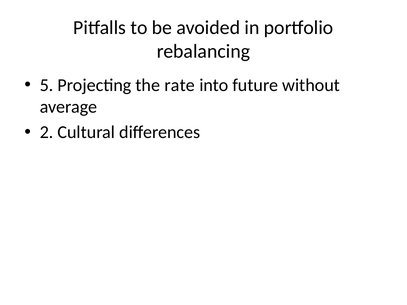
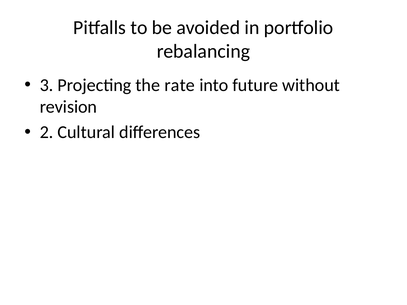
5: 5 -> 3
average: average -> revision
